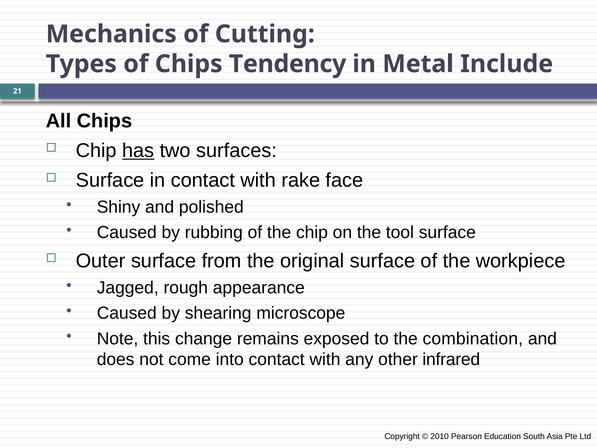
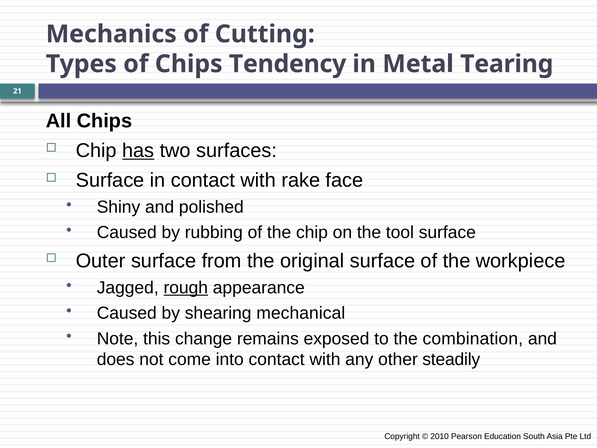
Include: Include -> Tearing
rough underline: none -> present
microscope: microscope -> mechanical
infrared: infrared -> steadily
